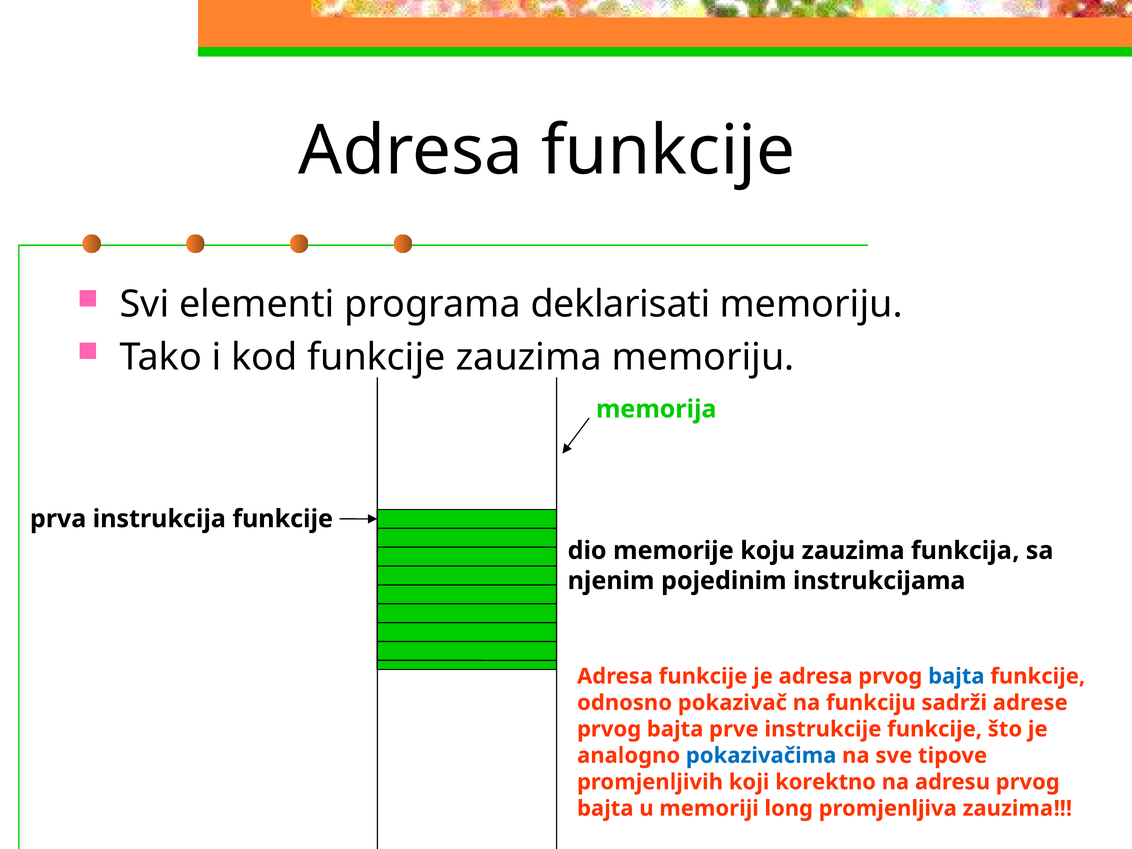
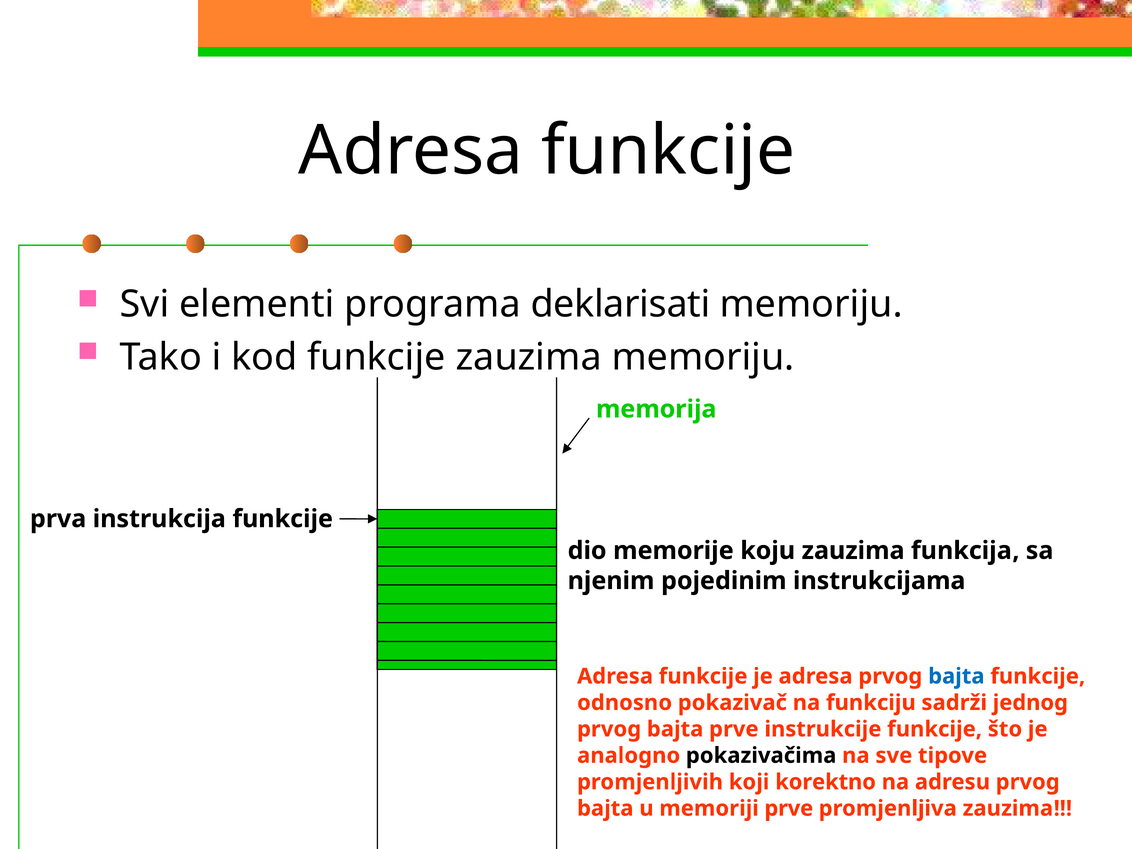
adrese: adrese -> jednog
pokazivačima colour: blue -> black
memoriji long: long -> prve
